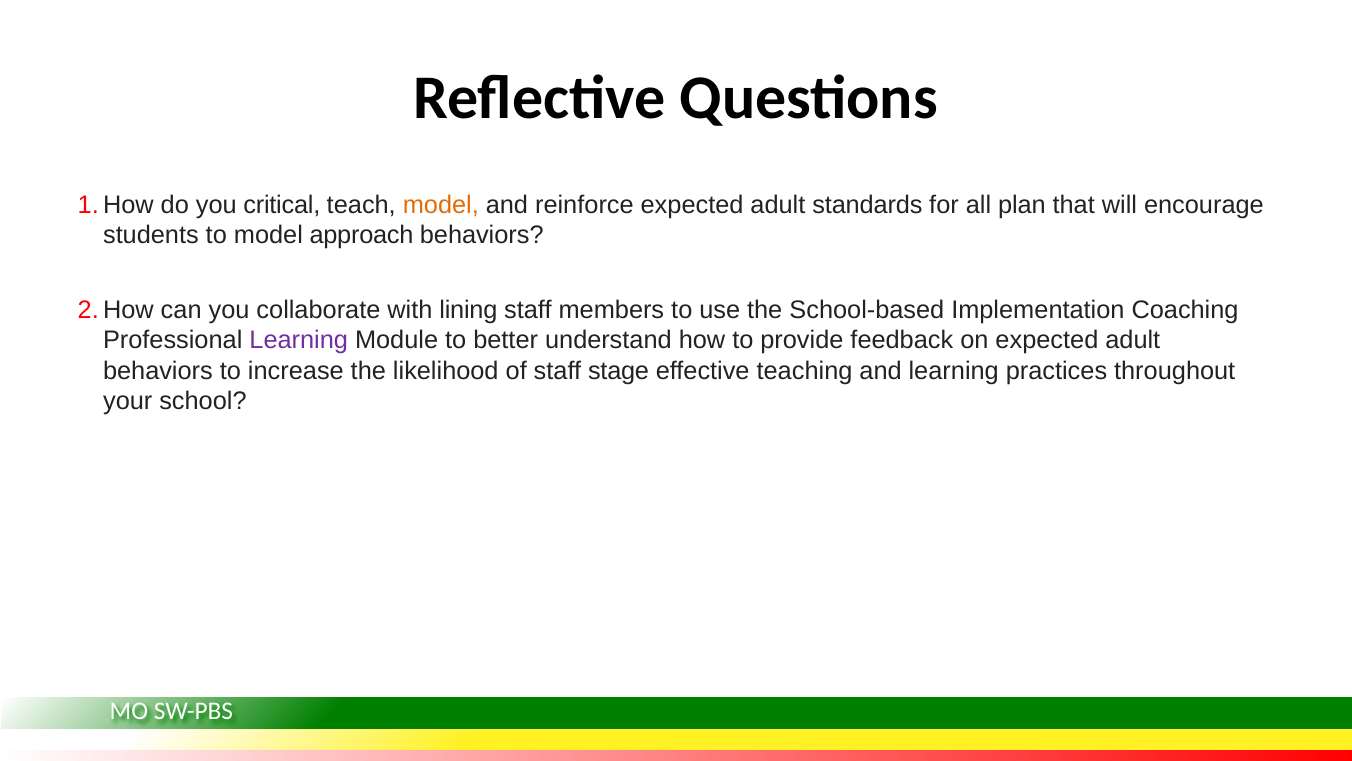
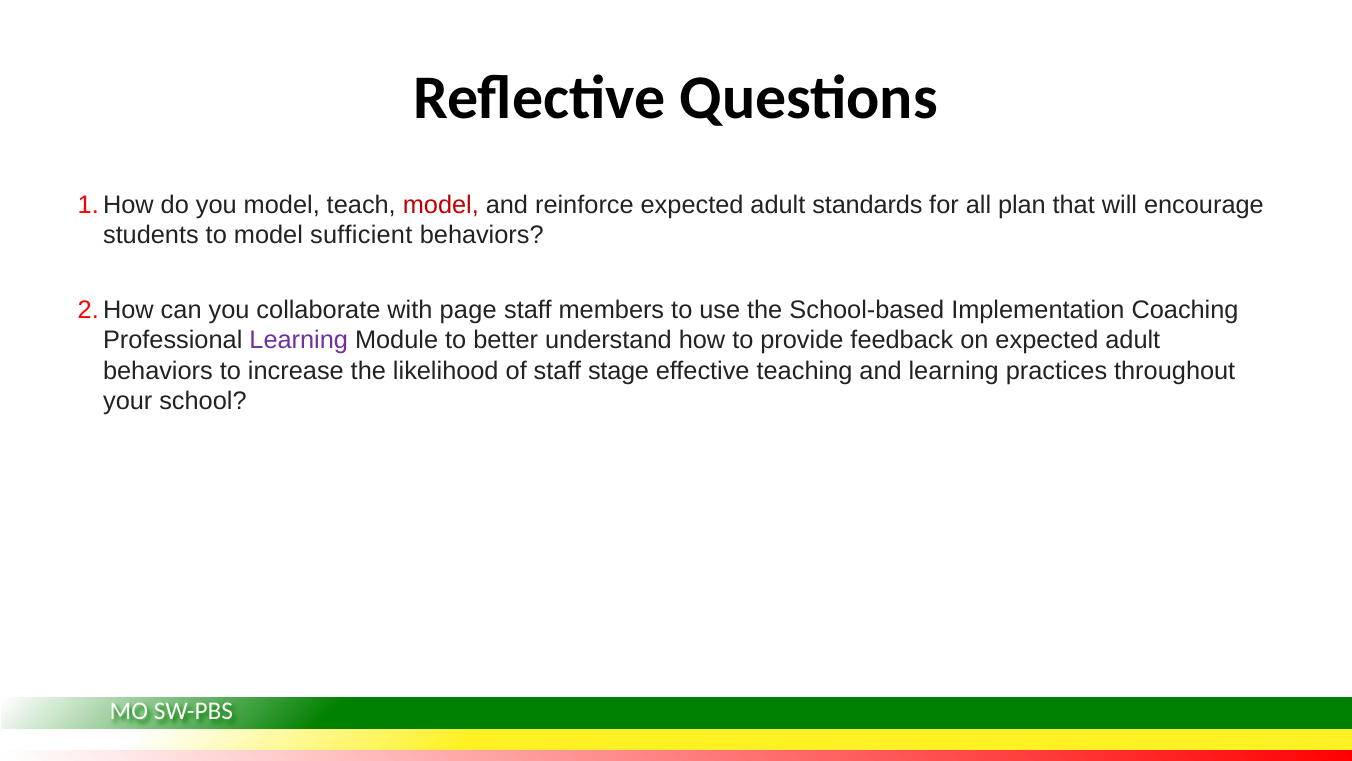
you critical: critical -> model
model at (441, 205) colour: orange -> red
approach: approach -> sufficient
lining: lining -> page
